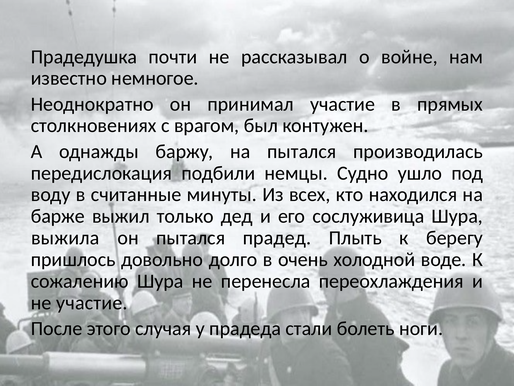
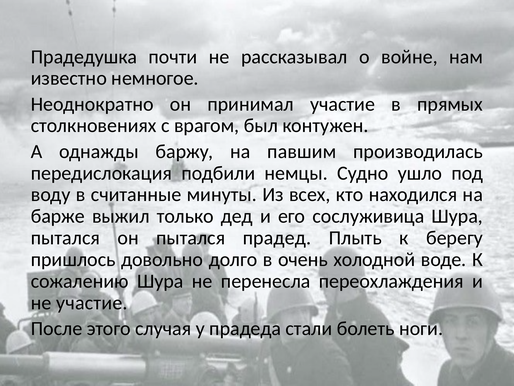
на пытался: пытался -> павшим
выжила at (65, 238): выжила -> пытался
